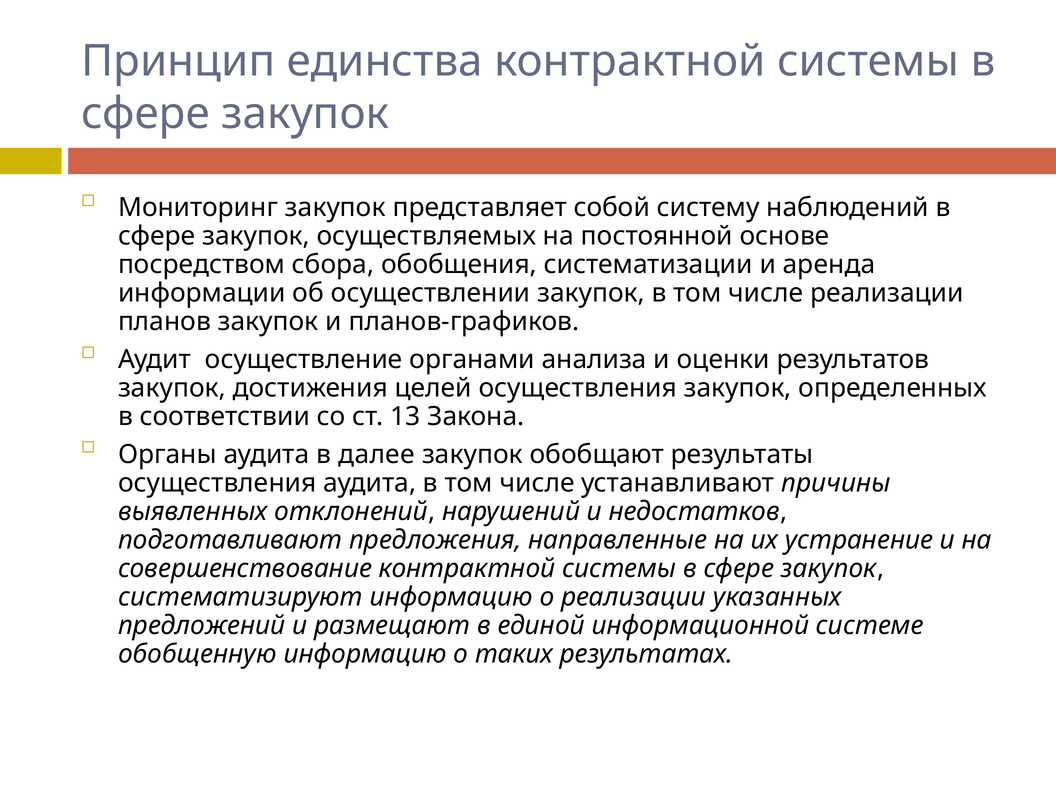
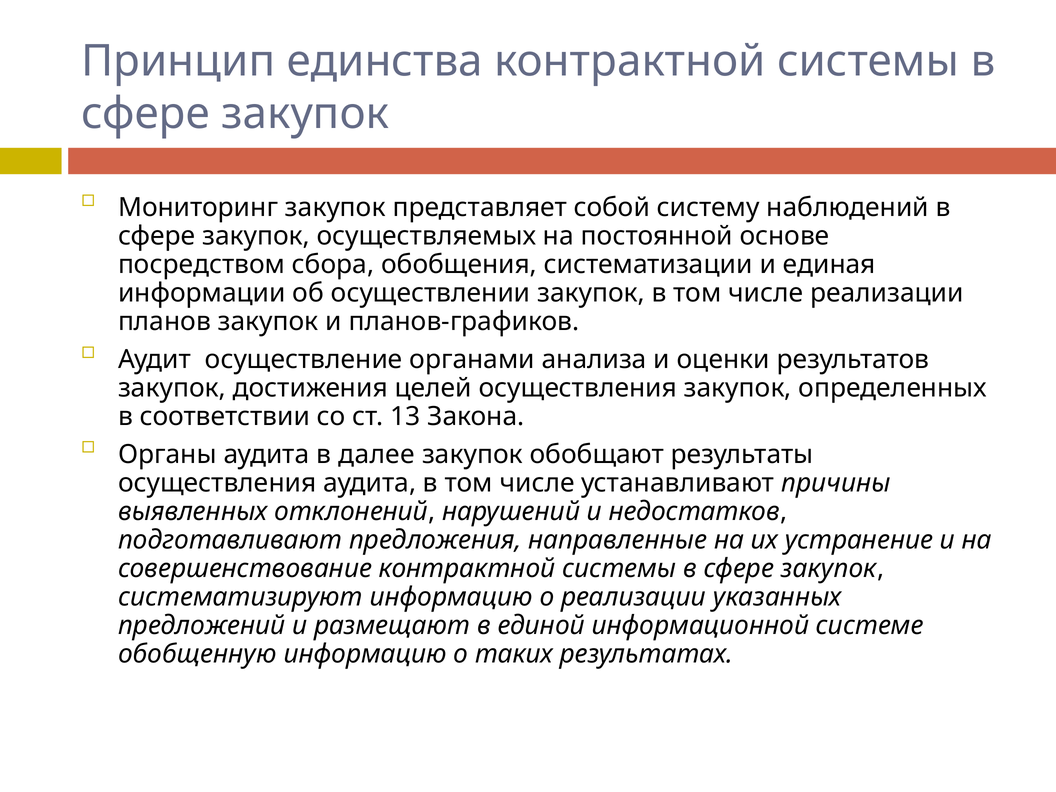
аренда: аренда -> единая
